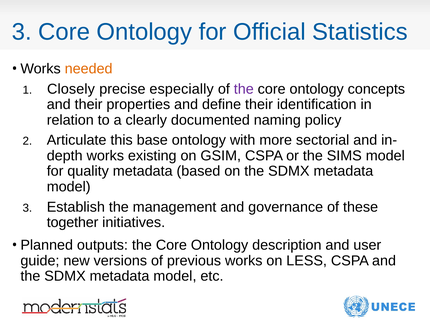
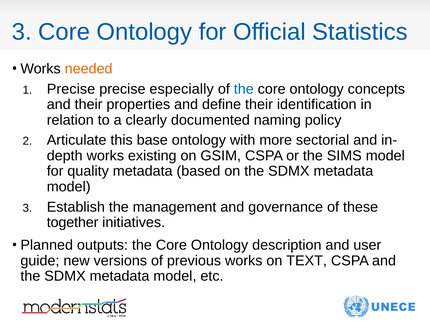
Closely at (71, 89): Closely -> Precise
the at (244, 89) colour: purple -> blue
LESS: LESS -> TEXT
